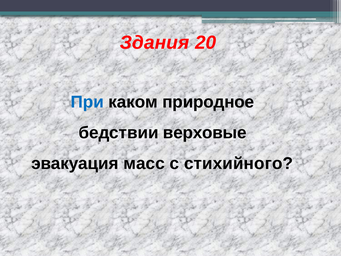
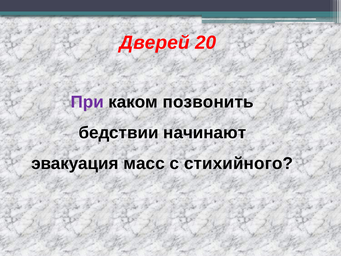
Здания: Здания -> Дверей
При colour: blue -> purple
природное: природное -> позвонить
верховые: верховые -> начинают
